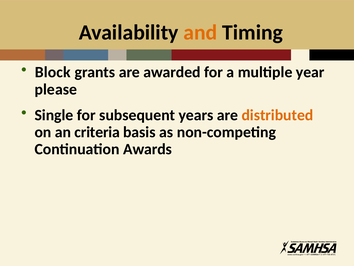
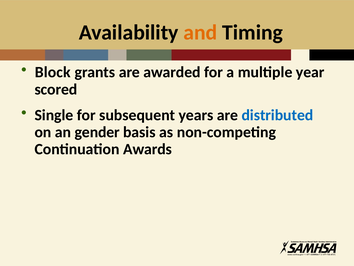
please: please -> scored
distributed colour: orange -> blue
criteria: criteria -> gender
